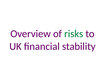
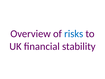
risks colour: green -> blue
